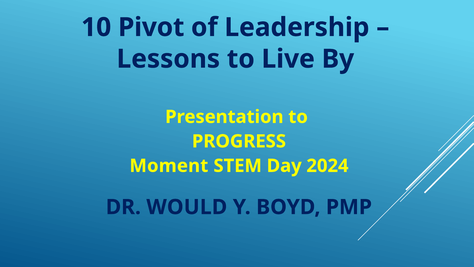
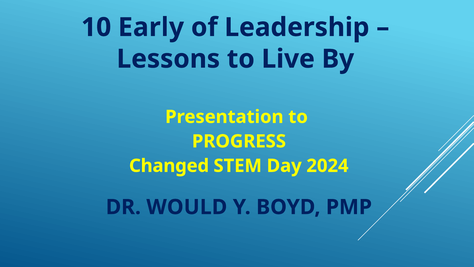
Pivot: Pivot -> Early
Moment: Moment -> Changed
